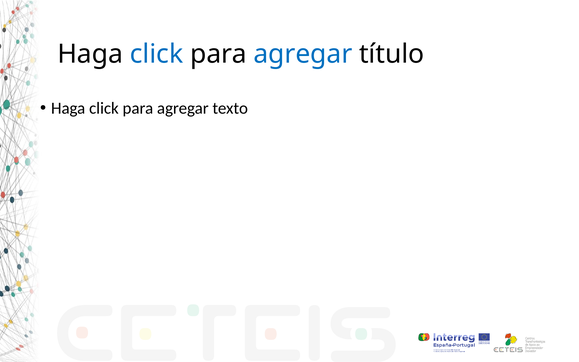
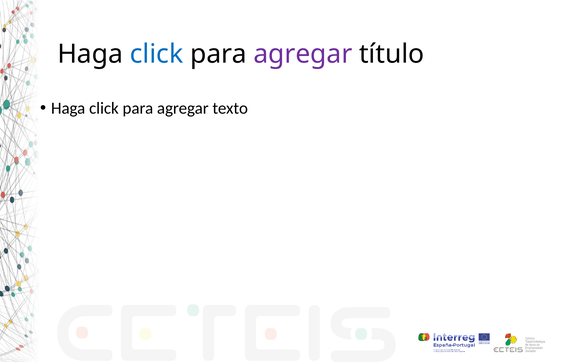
agregar at (303, 54) colour: blue -> purple
